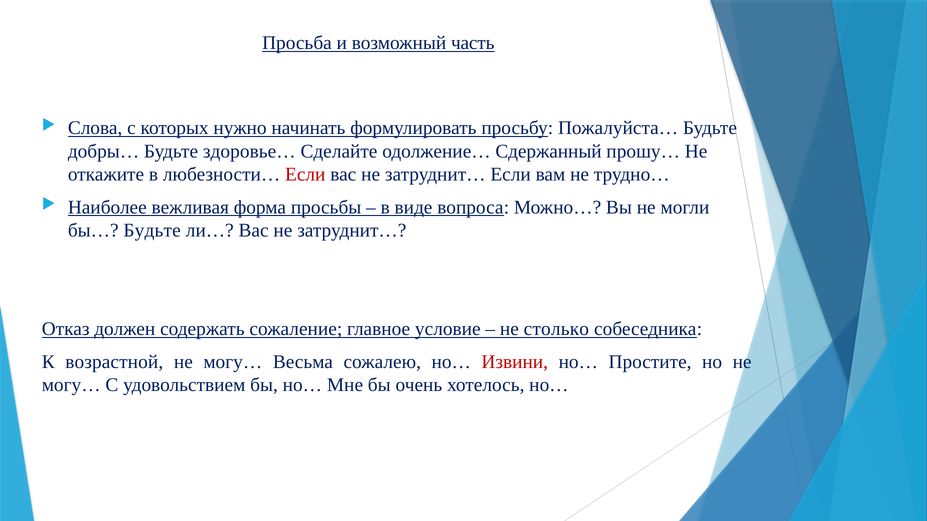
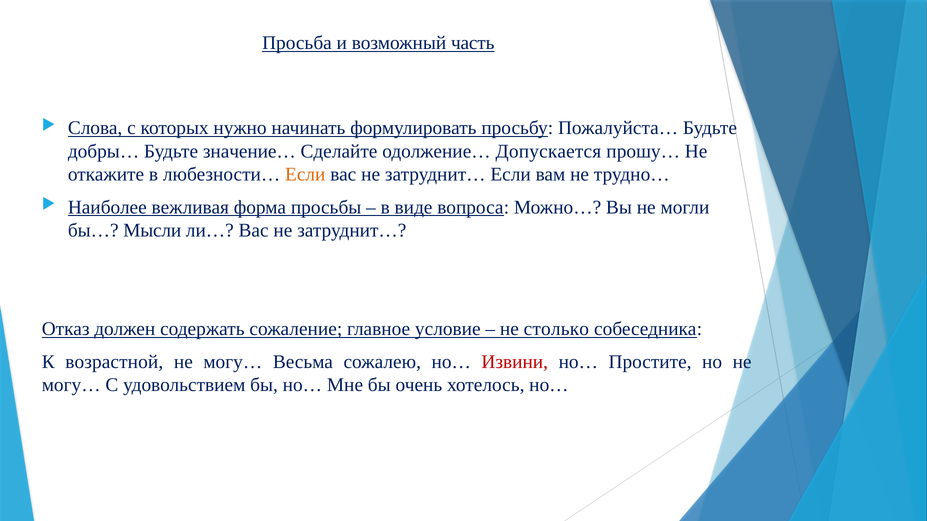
здоровье…: здоровье… -> значение…
Сдержанный: Сдержанный -> Допускается
Если at (305, 174) colour: red -> orange
бы… Будьте: Будьте -> Мысли
